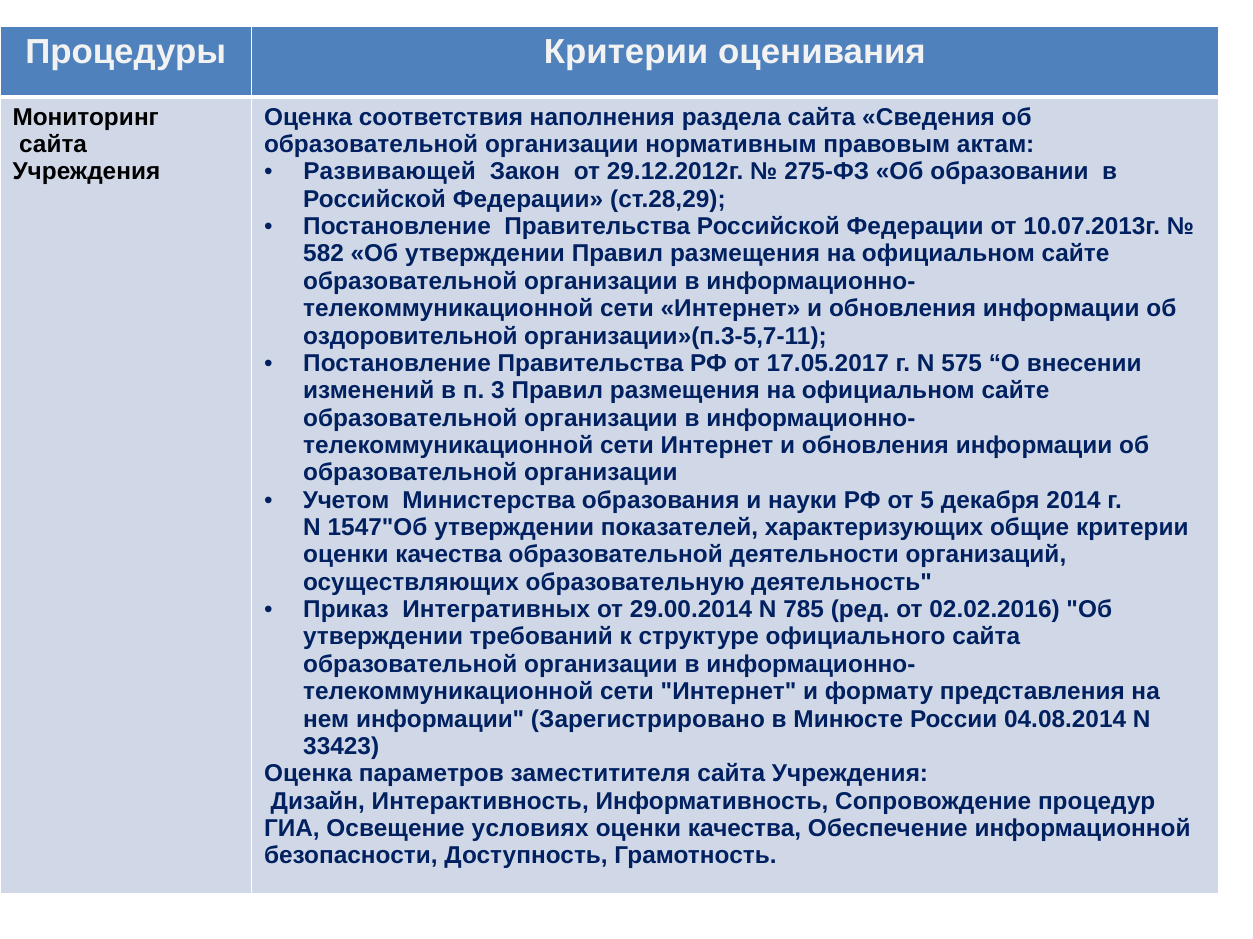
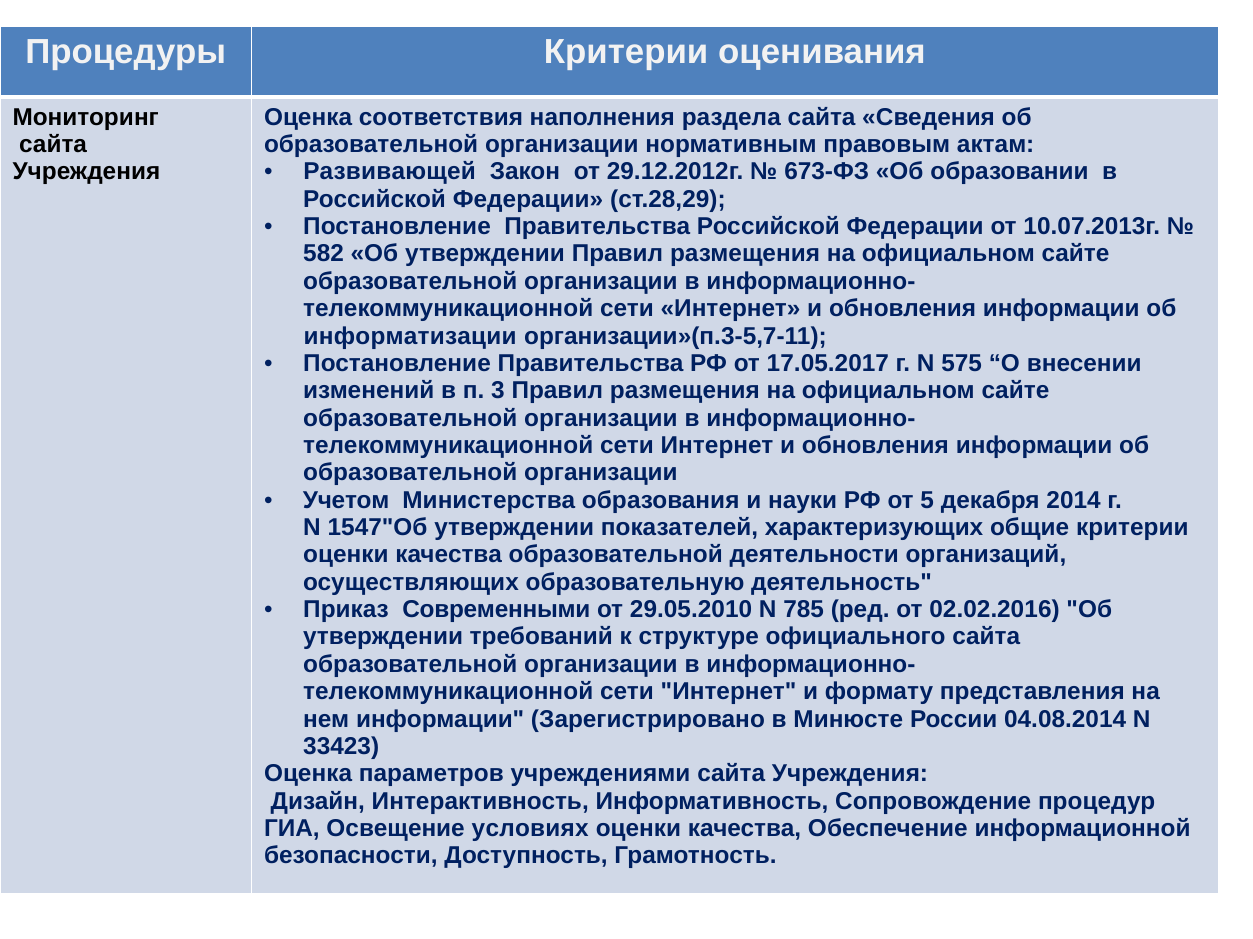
275-ФЗ: 275-ФЗ -> 673-ФЗ
оздоровительной: оздоровительной -> информатизации
Интегративных: Интегративных -> Современными
29.00.2014: 29.00.2014 -> 29.05.2010
заместитителя: заместитителя -> учреждениями
